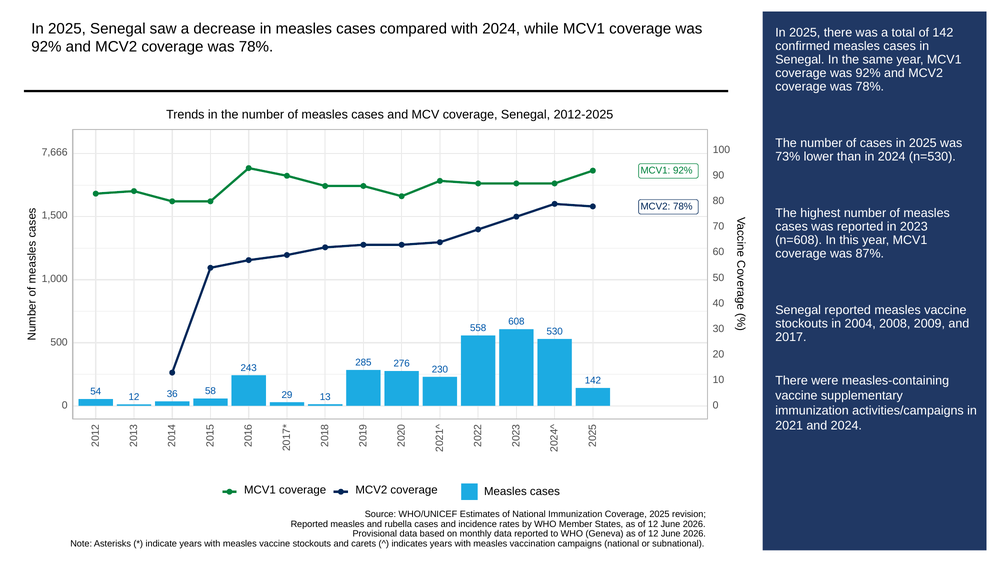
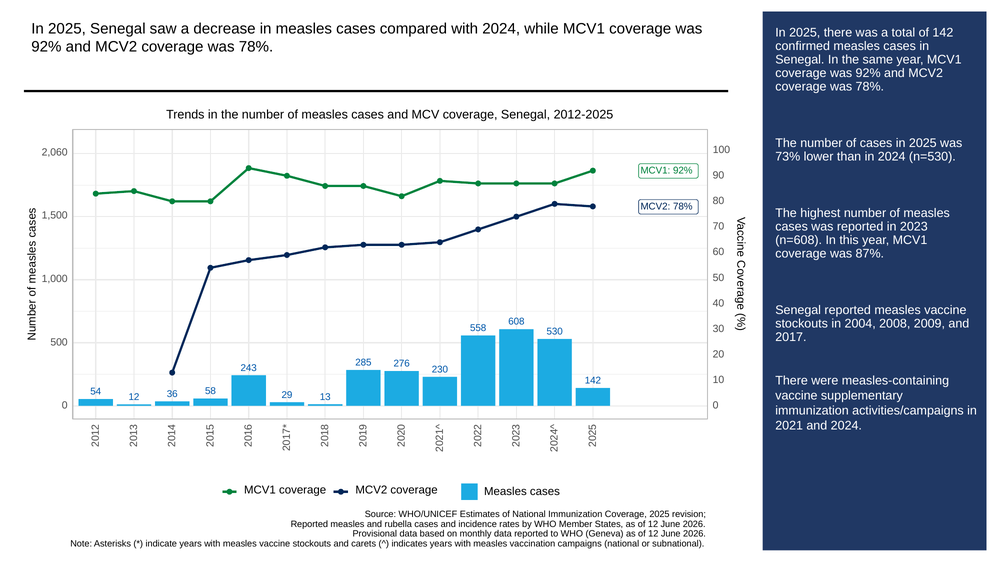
7,666: 7,666 -> 2,060
